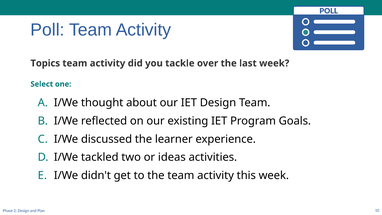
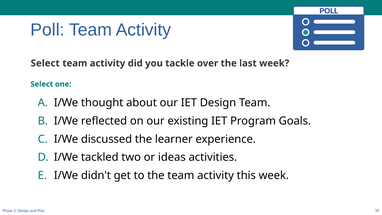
Topics at (45, 63): Topics -> Select
